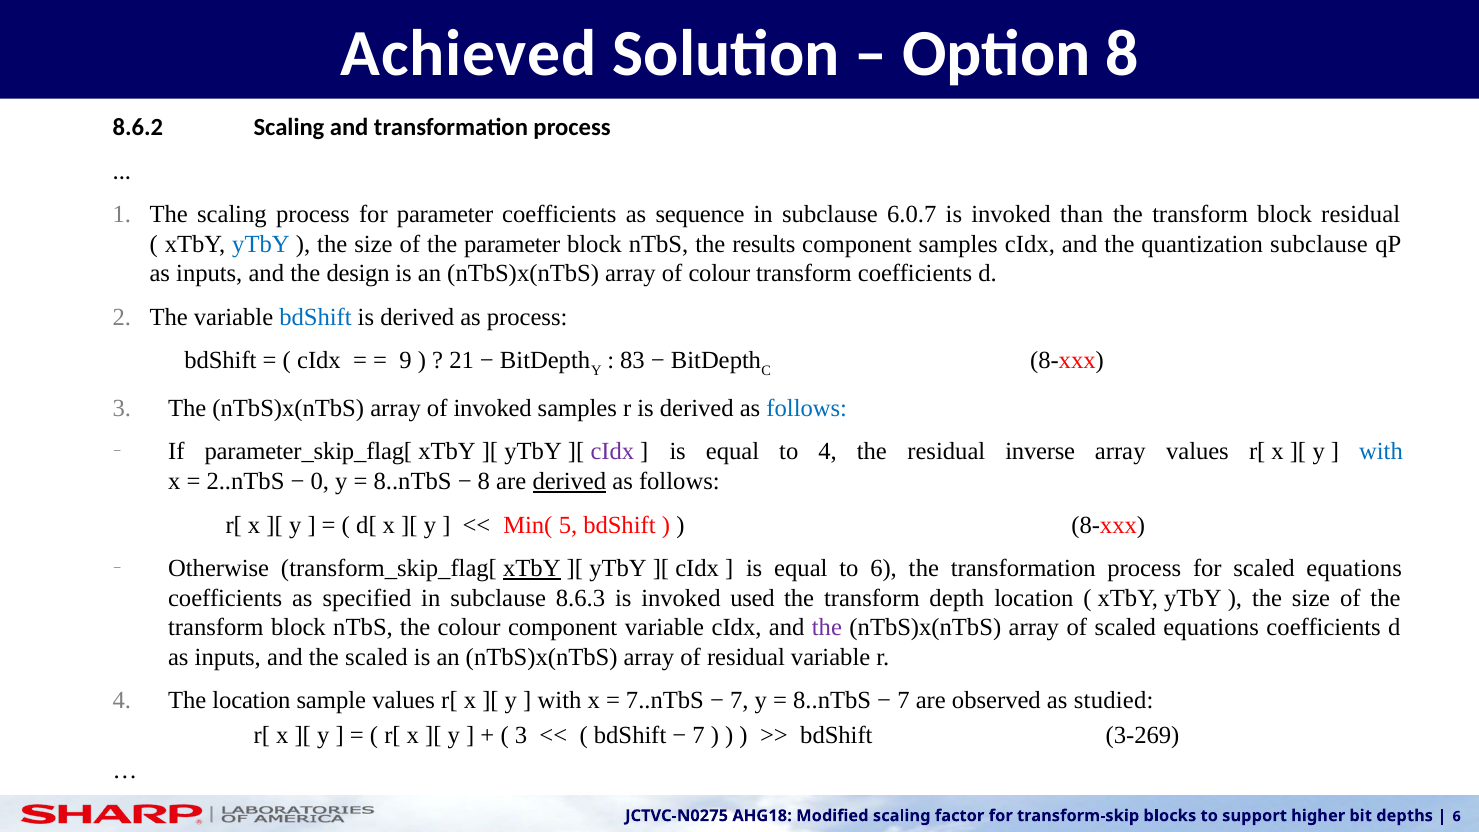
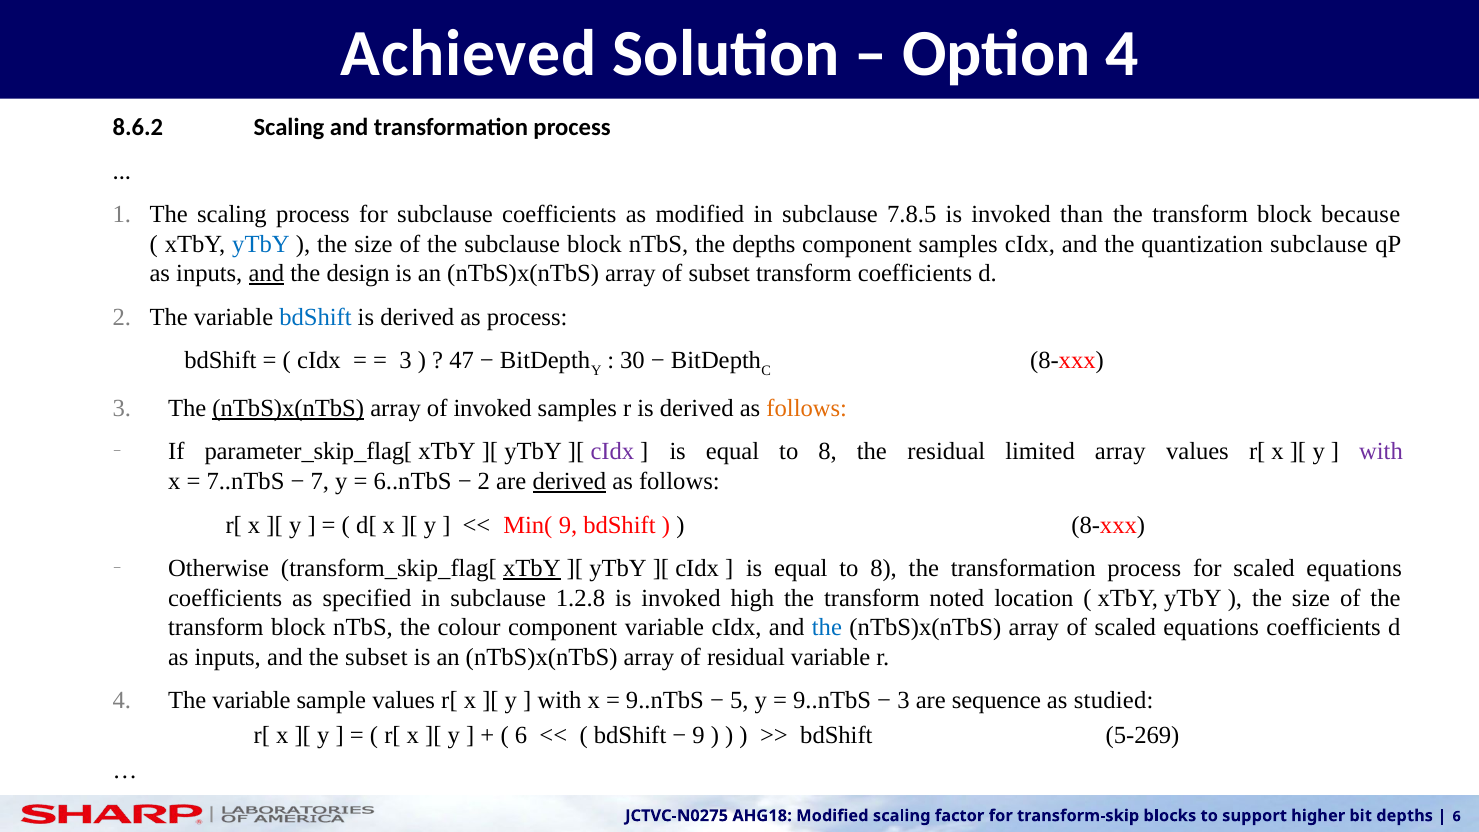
Option 8: 8 -> 4
for parameter: parameter -> subclause
as sequence: sequence -> modified
6.0.7: 6.0.7 -> 7.8.5
block residual: residual -> because
the parameter: parameter -> subclause
the results: results -> depths
and at (266, 274) underline: none -> present
of colour: colour -> subset
9 at (405, 361): 9 -> 3
21: 21 -> 47
83: 83 -> 30
nTbS)x(nTbS at (288, 408) underline: none -> present
follows at (807, 408) colour: blue -> orange
4 at (828, 452): 4 -> 8
inverse: inverse -> limited
with at (1381, 452) colour: blue -> purple
2..nTbS: 2..nTbS -> 7..nTbS
0: 0 -> 7
8..nTbS at (413, 481): 8..nTbS -> 6..nTbS
8 at (484, 481): 8 -> 2
Min( 5: 5 -> 9
6 at (884, 569): 6 -> 8
8.6.3: 8.6.3 -> 1.2.8
used: used -> high
depth: depth -> noted
the at (827, 628) colour: purple -> blue
the scaled: scaled -> subset
location at (251, 701): location -> variable
7..nTbS at (665, 701): 7..nTbS -> 9..nTbS
7 at (739, 701): 7 -> 5
8..nTbS at (832, 701): 8..nTbS -> 9..nTbS
7 at (904, 701): 7 -> 3
observed: observed -> sequence
3 at (521, 735): 3 -> 6
7 at (699, 735): 7 -> 9
3‑269: 3‑269 -> 5‑269
